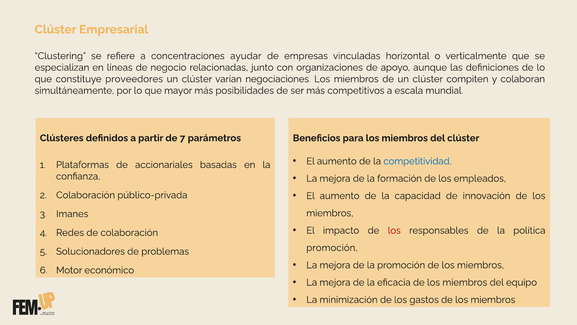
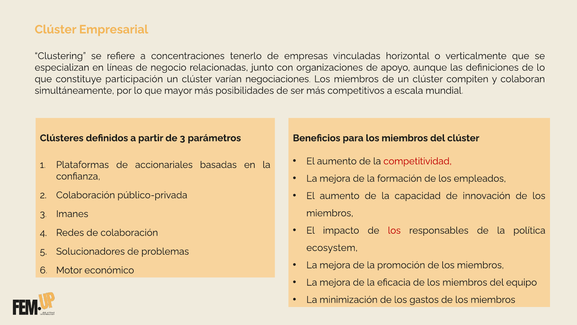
ayudar: ayudar -> tenerlo
proveedores: proveedores -> participación
de 7: 7 -> 3
competitividad colour: blue -> red
promoción at (332, 247): promoción -> ecosystem
